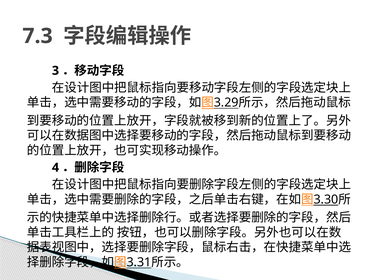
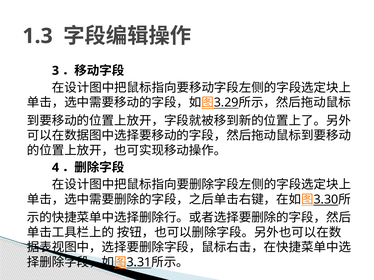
7.3: 7.3 -> 1.3
